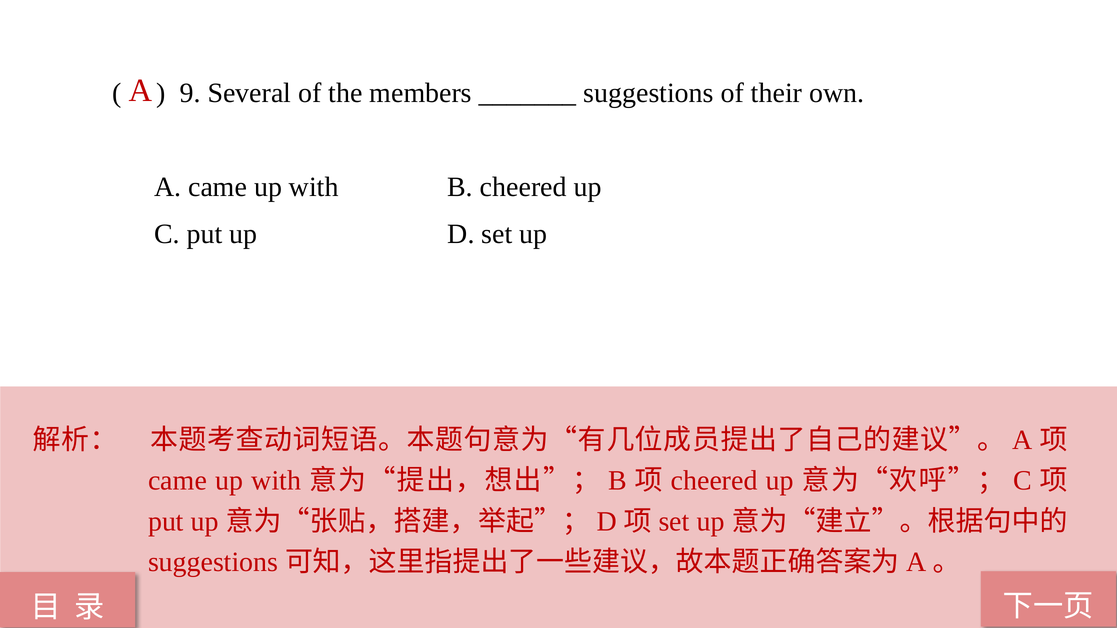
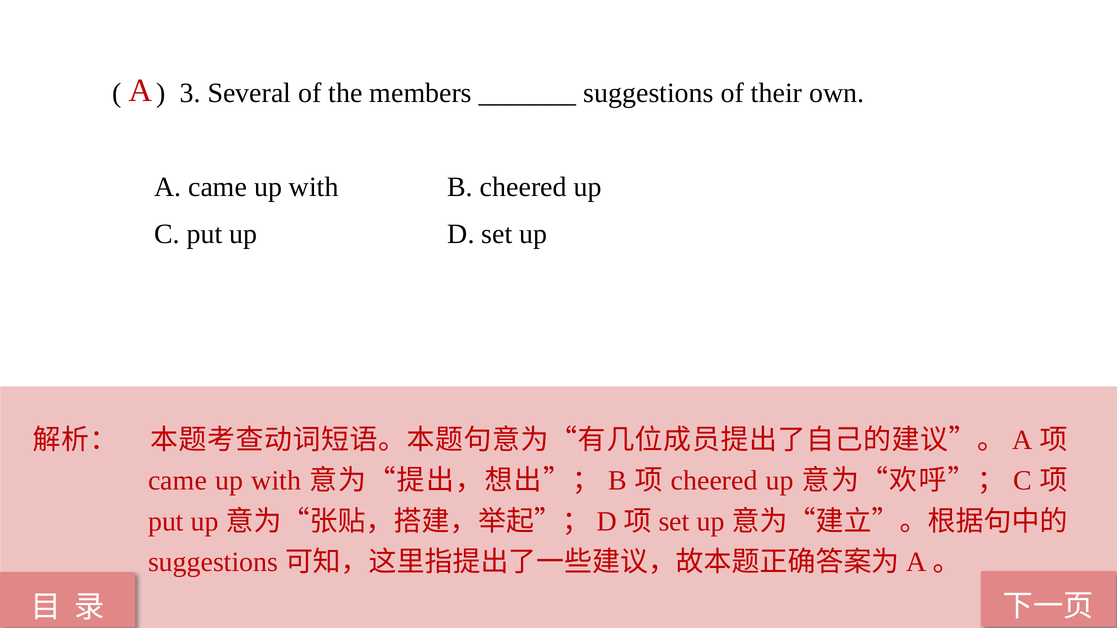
9: 9 -> 3
